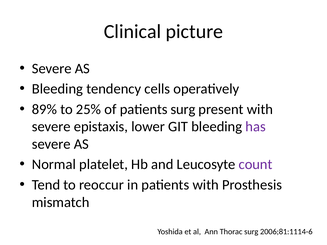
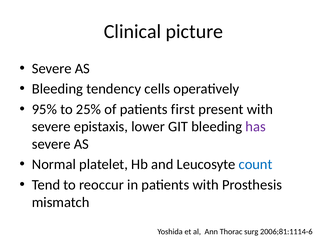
89%: 89% -> 95%
patients surg: surg -> first
count colour: purple -> blue
